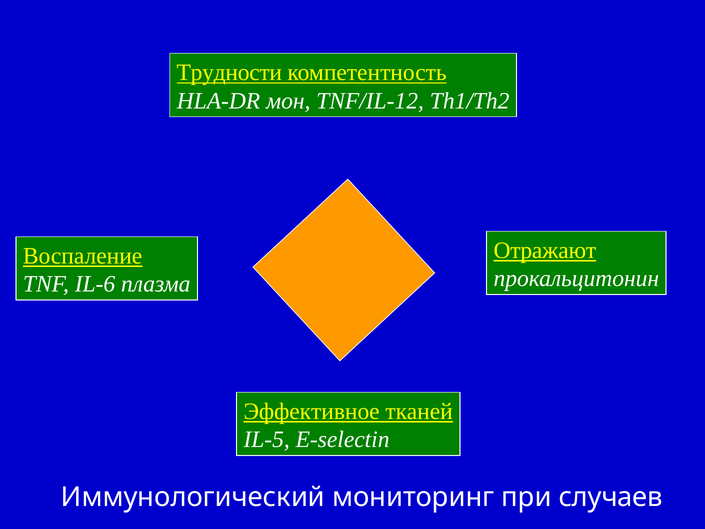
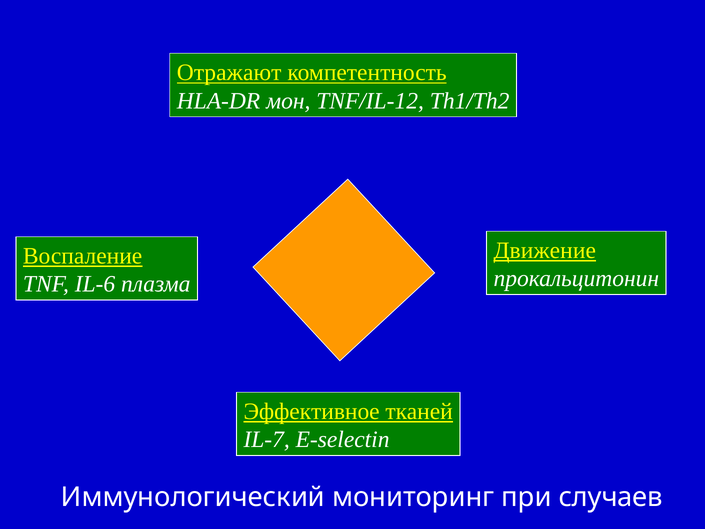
Трудности: Трудности -> Отражают
Отражают: Отражают -> Движение
IL-5: IL-5 -> IL-7
